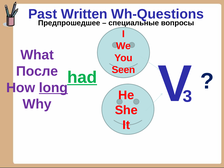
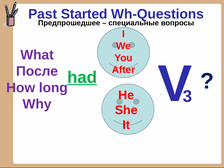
Written: Written -> Started
Seen: Seen -> After
long underline: present -> none
